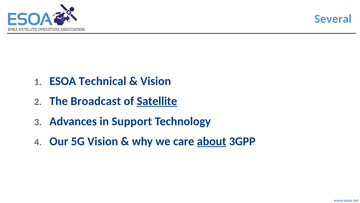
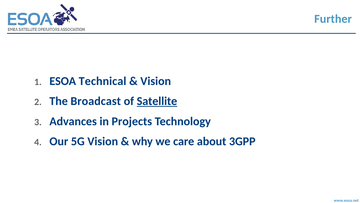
Several: Several -> Further
Support: Support -> Projects
about underline: present -> none
